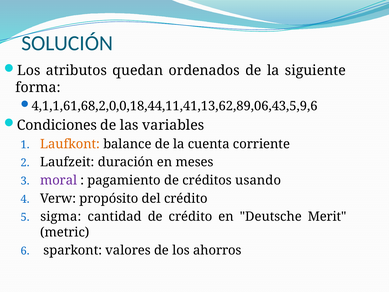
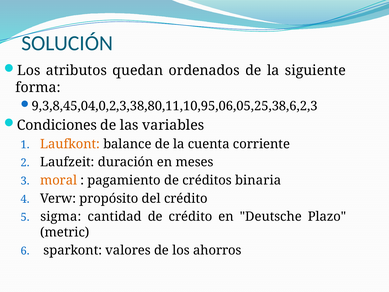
4,1,1,61,68,2,0,0,18,44,11,41,13,62,89,06,43,5,9,6: 4,1,1,61,68,2,0,0,18,44,11,41,13,62,89,06,43,5,9,6 -> 9,3,8,45,04,0,2,3,38,80,11,10,95,06,05,25,38,6,2,3
moral colour: purple -> orange
usando: usando -> binaria
Merit: Merit -> Plazo
